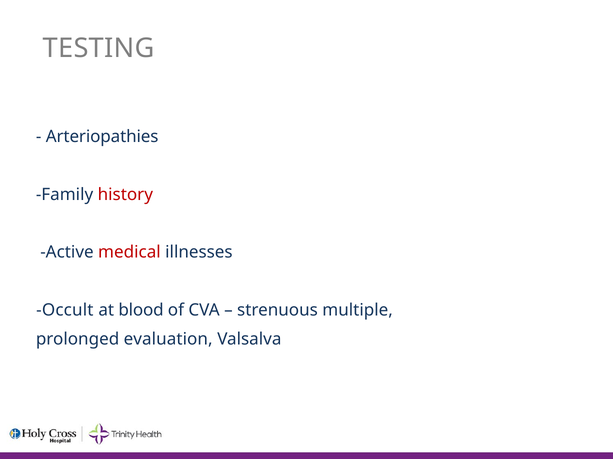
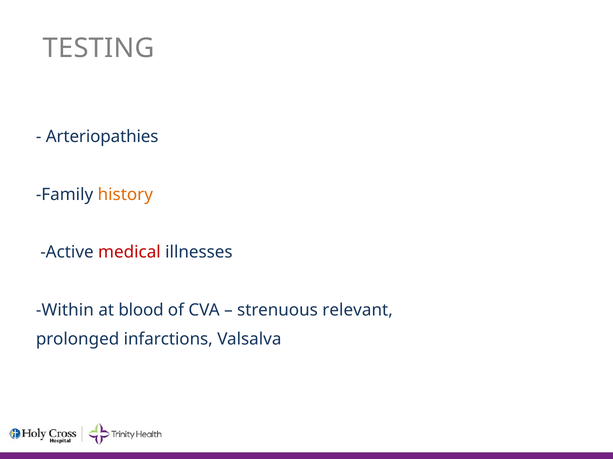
history colour: red -> orange
Occult: Occult -> Within
multiple: multiple -> relevant
evaluation: evaluation -> infarctions
